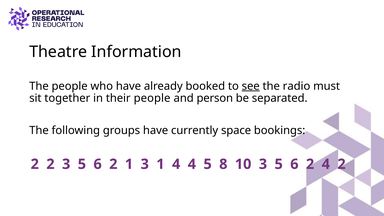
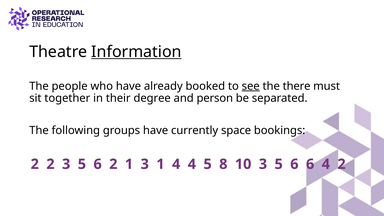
Information underline: none -> present
radio: radio -> there
their people: people -> degree
2 at (310, 164): 2 -> 6
